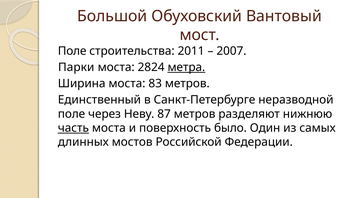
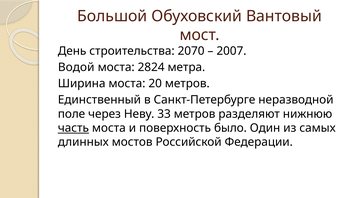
Поле at (72, 51): Поле -> День
2011: 2011 -> 2070
Парки: Парки -> Водой
метра underline: present -> none
83: 83 -> 20
87: 87 -> 33
